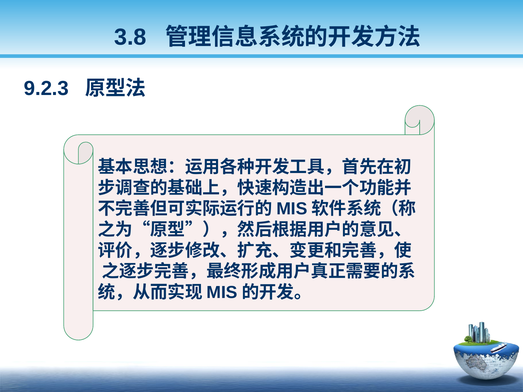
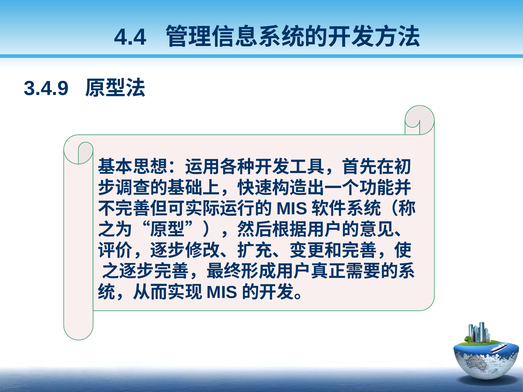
3.8: 3.8 -> 4.4
9.2.3: 9.2.3 -> 3.4.9
